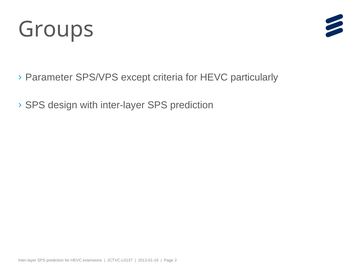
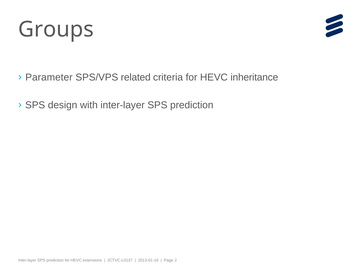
except: except -> related
particularly: particularly -> inheritance
